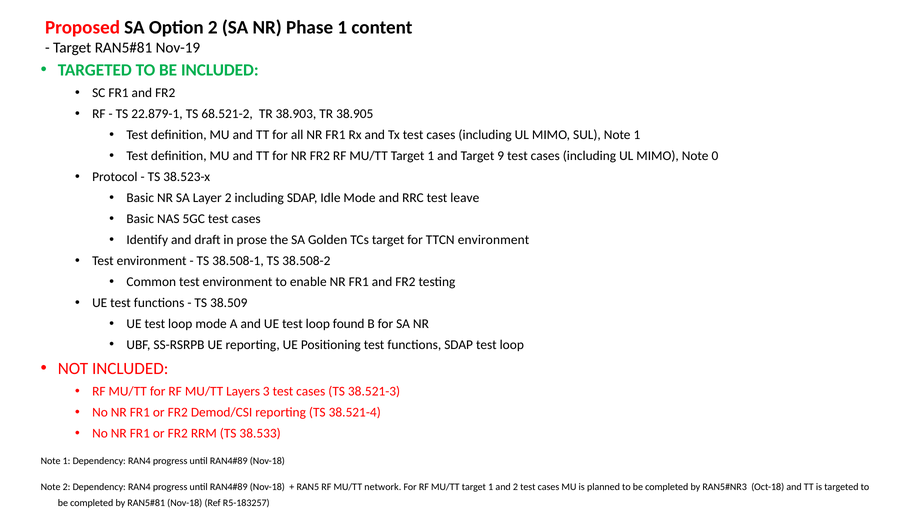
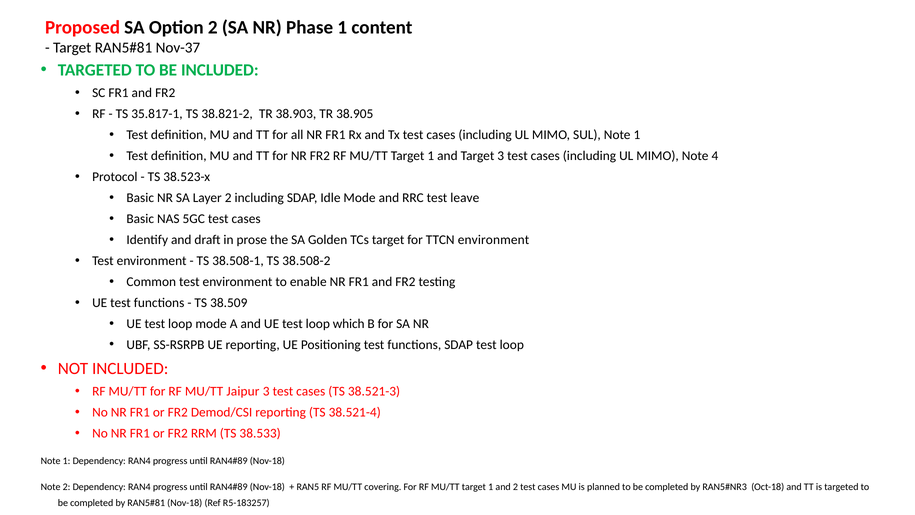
Nov-19: Nov-19 -> Nov-37
22.879-1: 22.879-1 -> 35.817-1
68.521-2: 68.521-2 -> 38.821-2
Target 9: 9 -> 3
0: 0 -> 4
found: found -> which
Layers: Layers -> Jaipur
network: network -> covering
